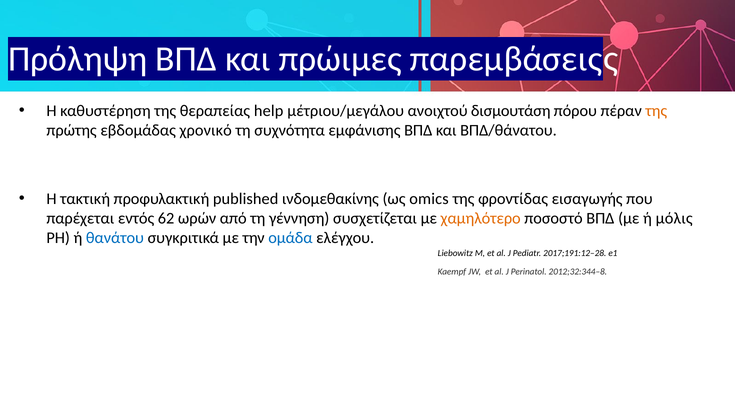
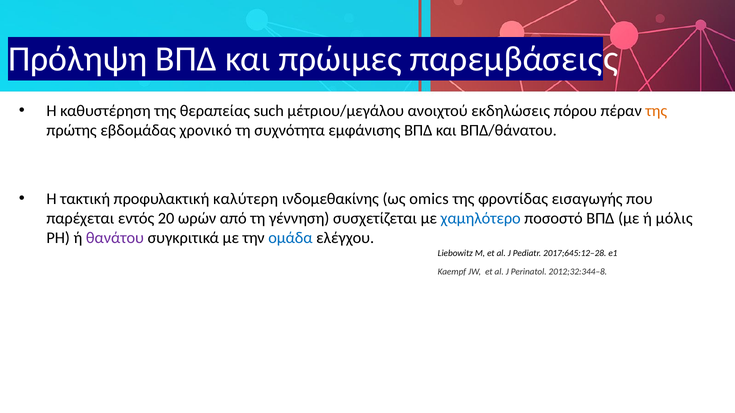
help: help -> such
δισμουτάση: δισμουτάση -> εκδηλώσεις
published: published -> καλύτερη
62: 62 -> 20
χαμηλότερο colour: orange -> blue
θανάτου colour: blue -> purple
2017;191:12–28: 2017;191:12–28 -> 2017;645:12–28
